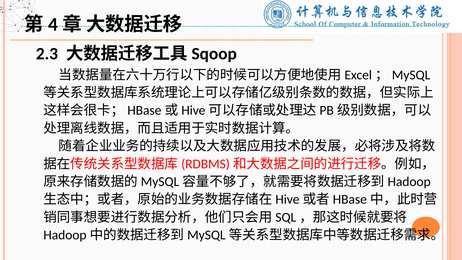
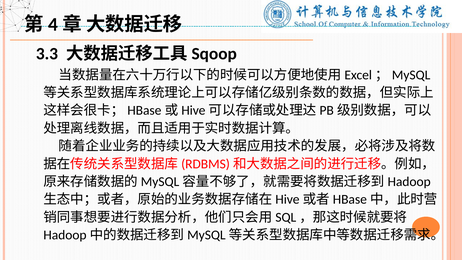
2.3: 2.3 -> 3.3
